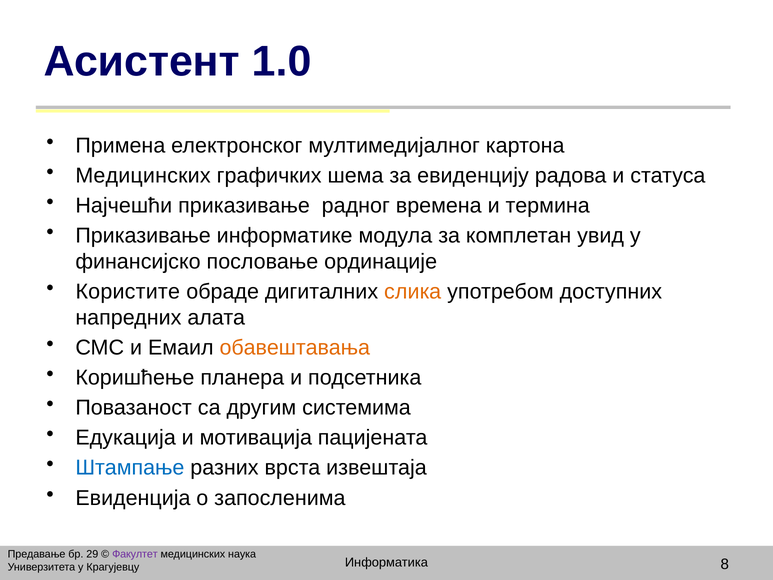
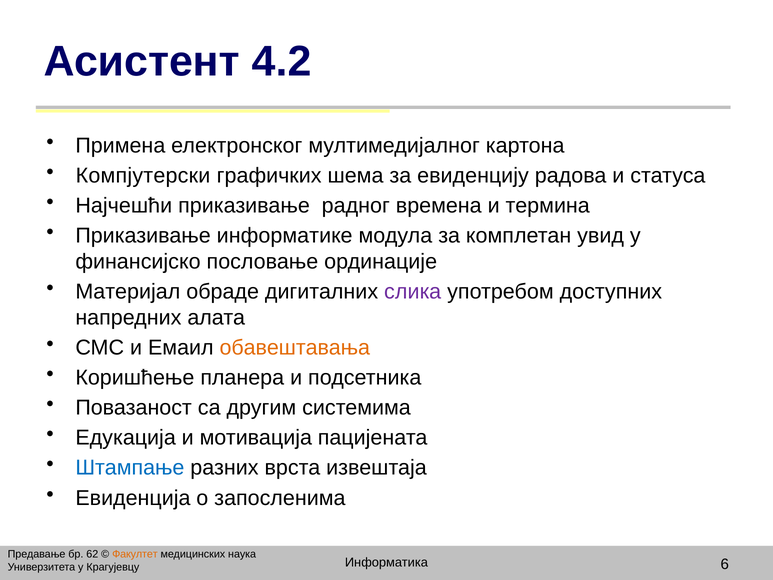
1.0: 1.0 -> 4.2
Медицинских at (143, 176): Медицинских -> Компјутерски
Користите: Користите -> Материјал
слика colour: orange -> purple
29: 29 -> 62
Факултет colour: purple -> orange
8: 8 -> 6
